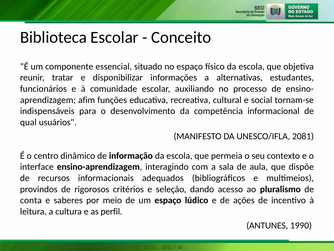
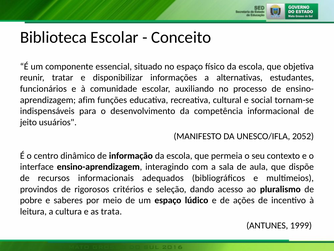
qual: qual -> jeito
2081: 2081 -> 2052
conta: conta -> pobre
perfil: perfil -> trata
1990: 1990 -> 1999
